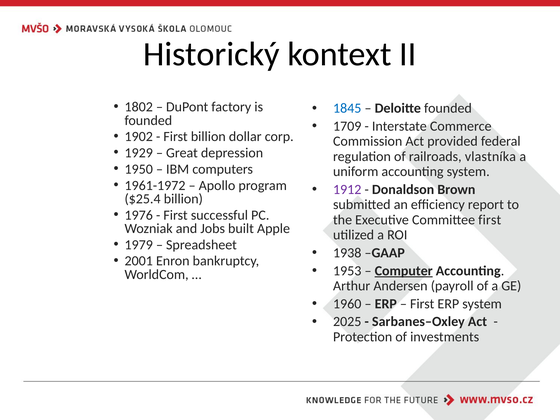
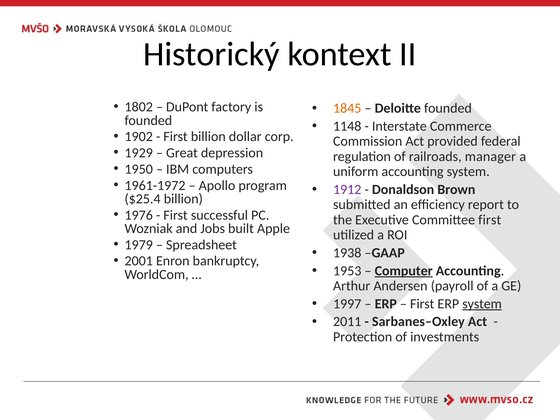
1845 colour: blue -> orange
1709: 1709 -> 1148
vlastníka: vlastníka -> manager
1960: 1960 -> 1997
system at (482, 304) underline: none -> present
2025: 2025 -> 2011
